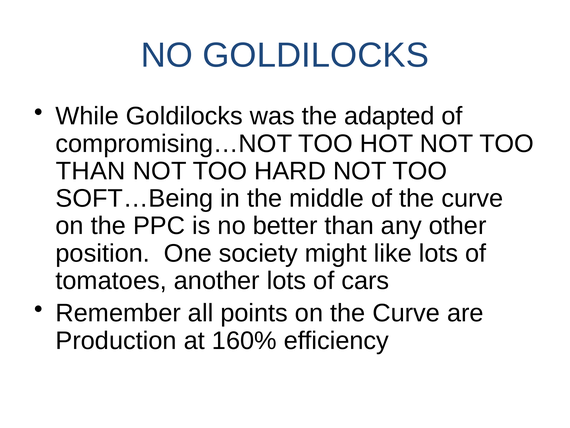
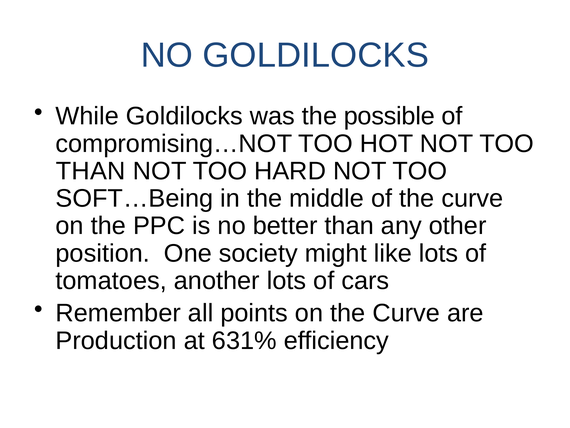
adapted: adapted -> possible
160%: 160% -> 631%
